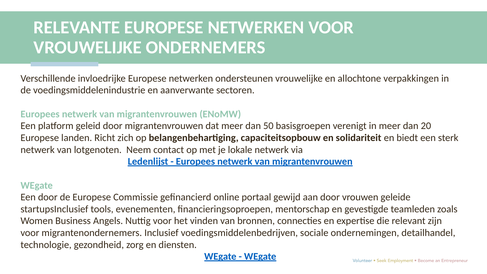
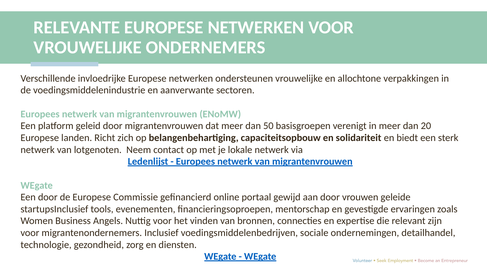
teamleden: teamleden -> ervaringen
